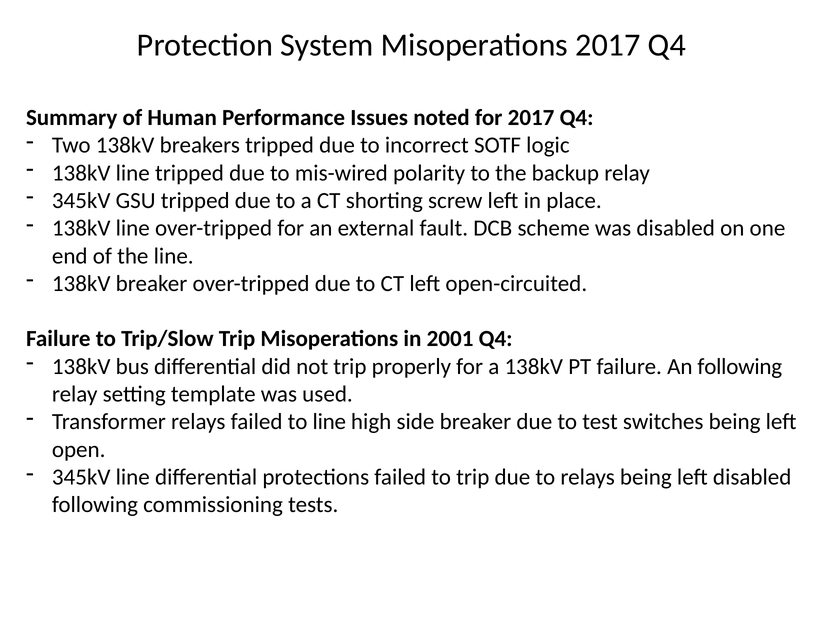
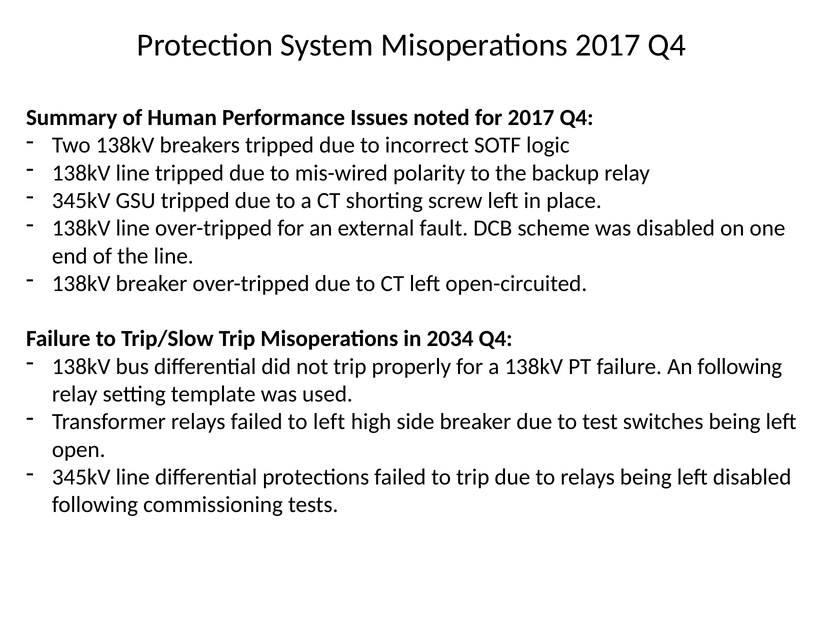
2001: 2001 -> 2034
to line: line -> left
